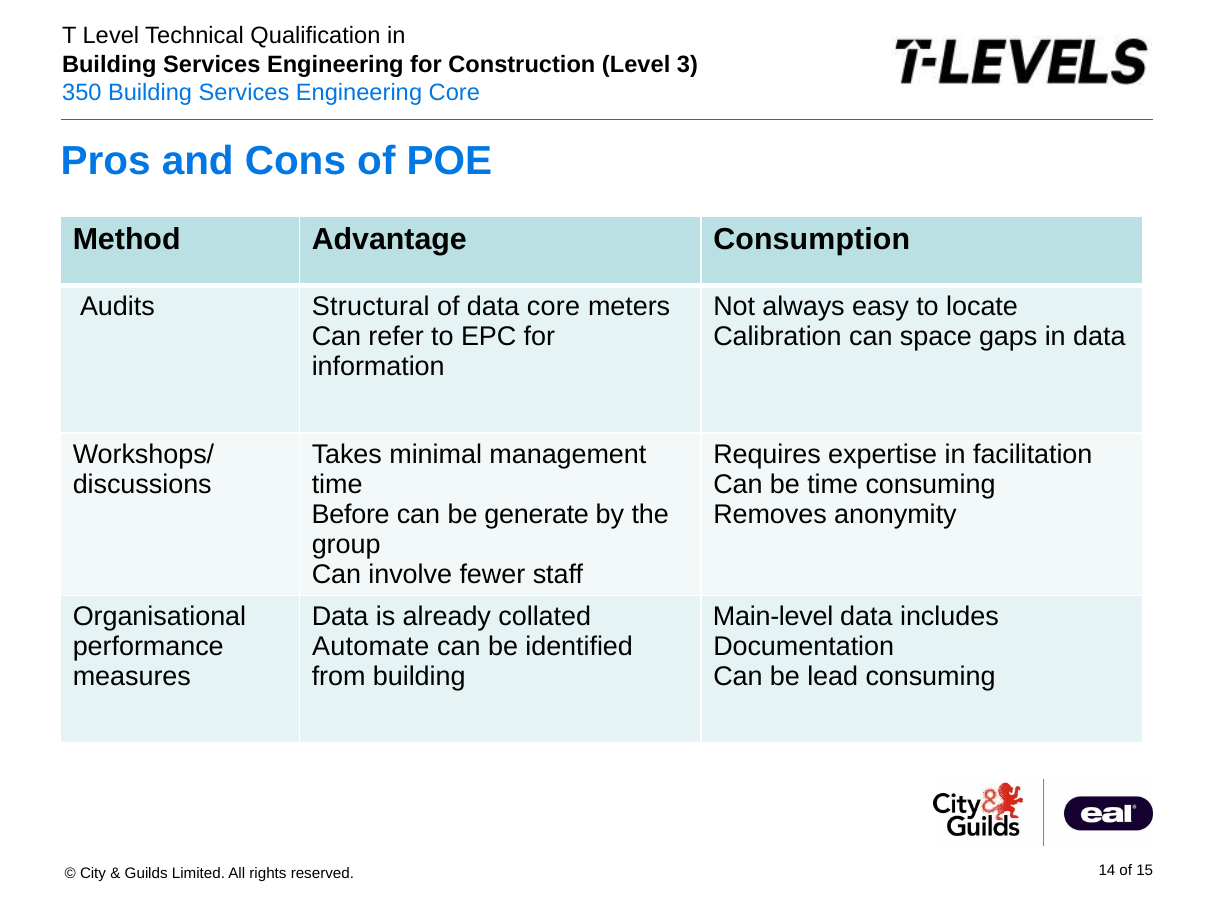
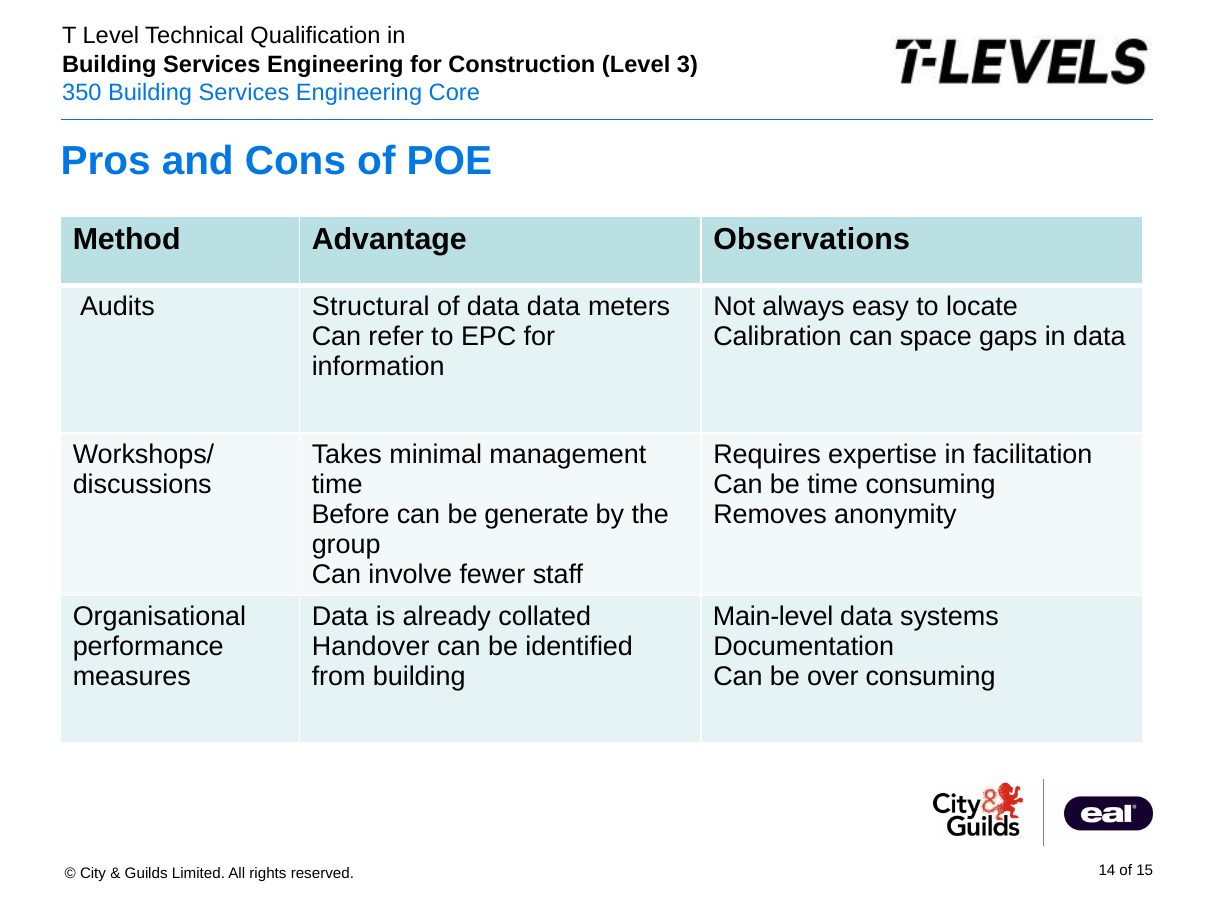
Consumption: Consumption -> Observations
data core: core -> data
includes: includes -> systems
Automate: Automate -> Handover
lead: lead -> over
